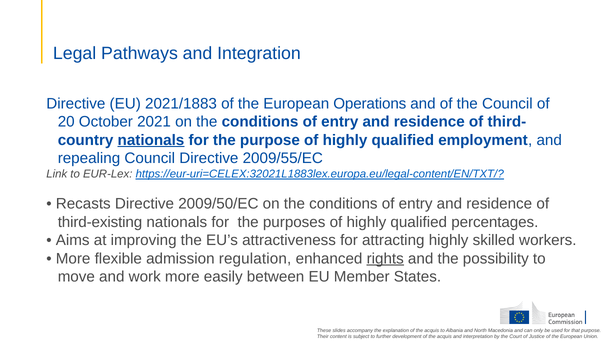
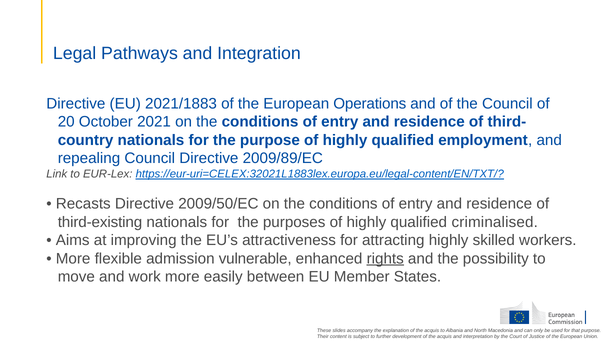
nationals at (151, 140) underline: present -> none
2009/55/EC: 2009/55/EC -> 2009/89/EC
percentages: percentages -> criminalised
regulation: regulation -> vulnerable
